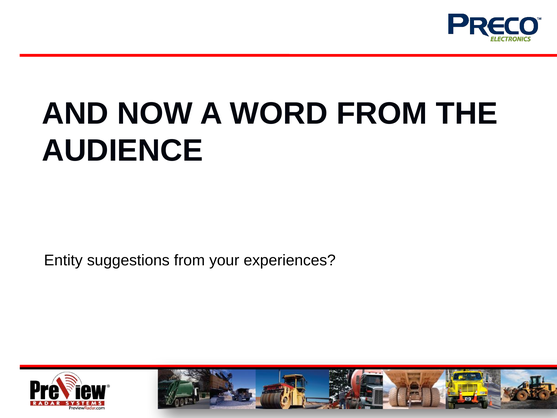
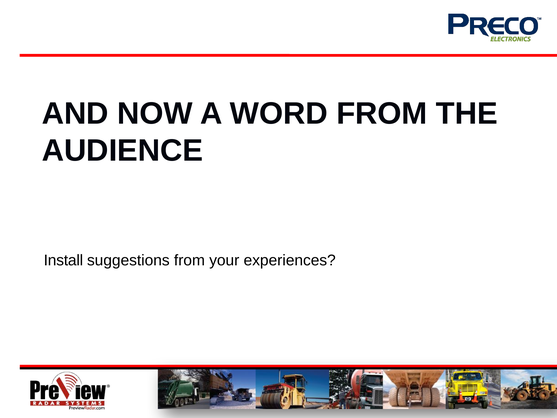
Entity: Entity -> Install
